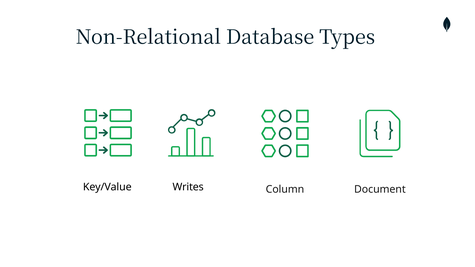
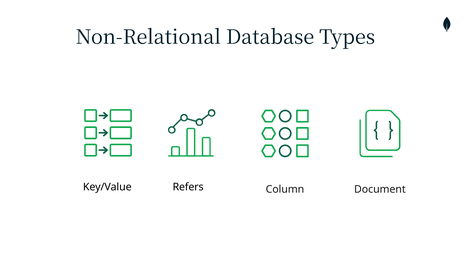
Writes: Writes -> Refers
